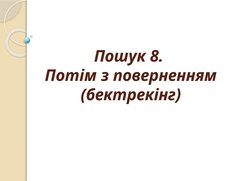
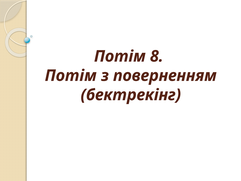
Пошук at (120, 56): Пошук -> Потім
